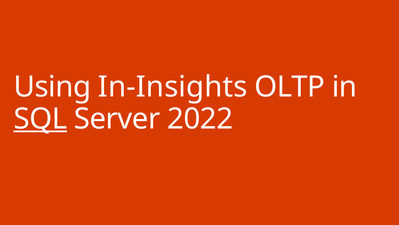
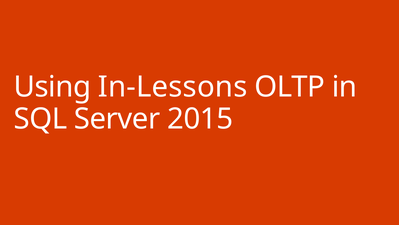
In-Insights: In-Insights -> In-Lessons
SQL underline: present -> none
2022: 2022 -> 2015
